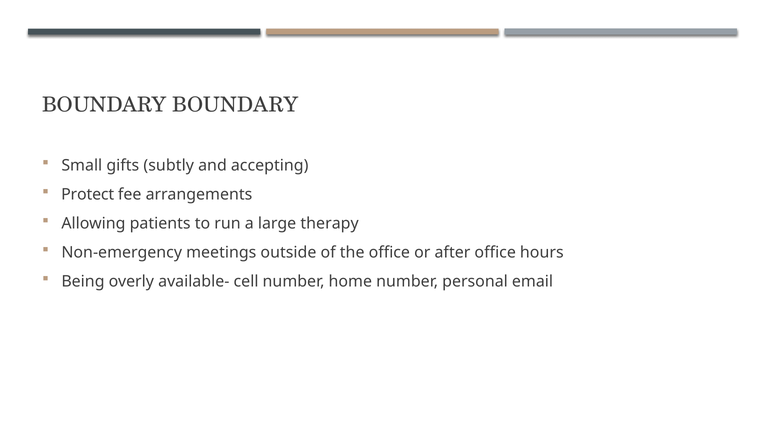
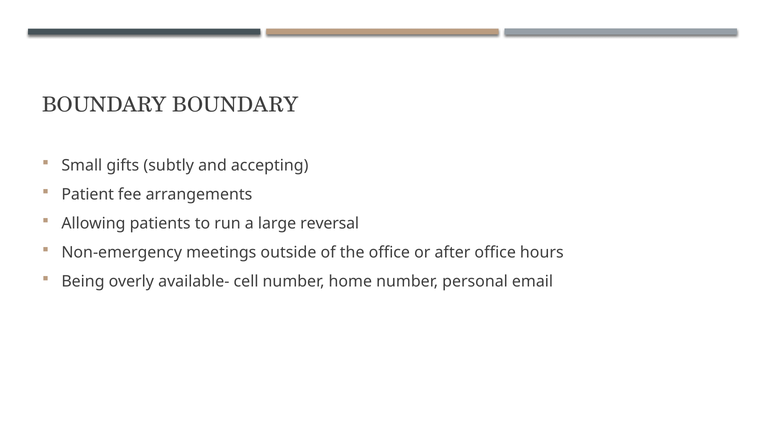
Protect: Protect -> Patient
therapy: therapy -> reversal
